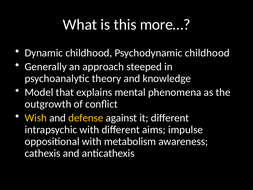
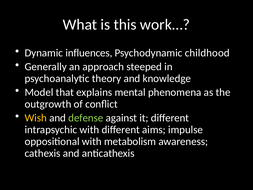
more…: more… -> work…
Dynamic childhood: childhood -> influences
defense colour: yellow -> light green
